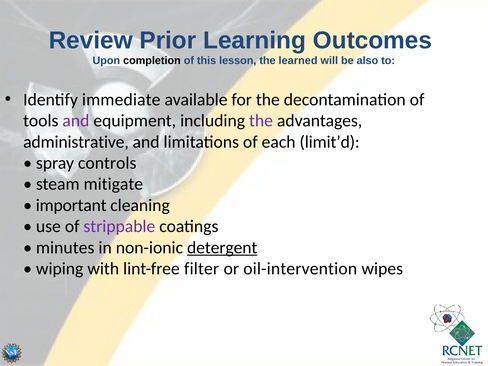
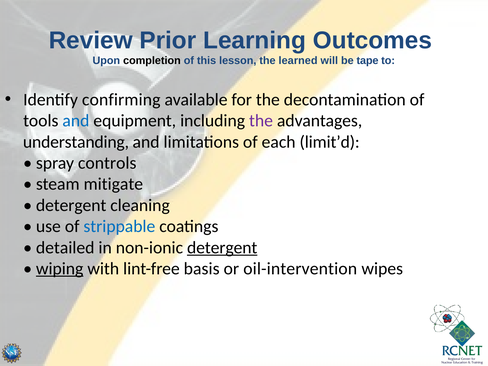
also: also -> tape
immediate: immediate -> confirming
and at (76, 121) colour: purple -> blue
administrative: administrative -> understanding
important at (71, 205): important -> detergent
strippable colour: purple -> blue
minutes: minutes -> detailed
wiping underline: none -> present
filter: filter -> basis
